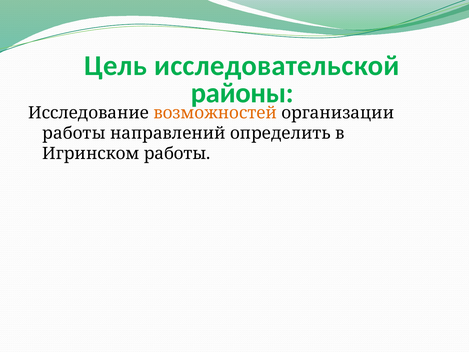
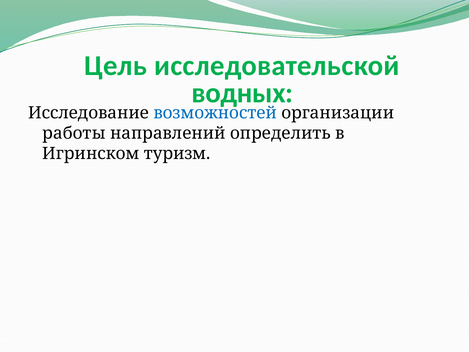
районы: районы -> водных
возможностей colour: orange -> blue
Игринском работы: работы -> туризм
